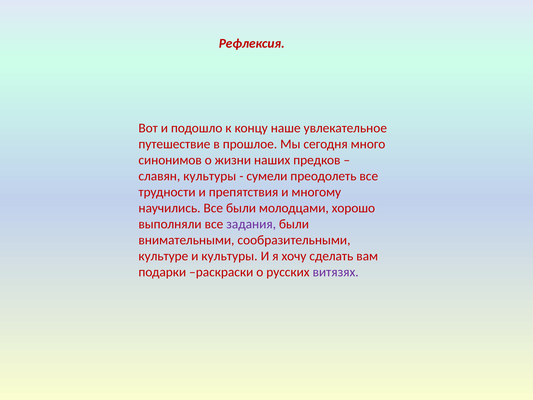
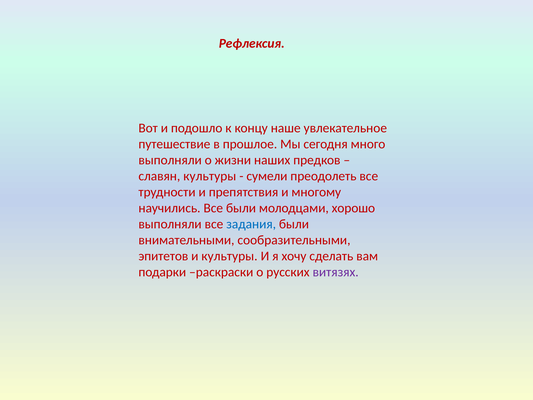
синонимов at (170, 160): синонимов -> выполняли
задания colour: purple -> blue
культуре: культуре -> эпитетов
